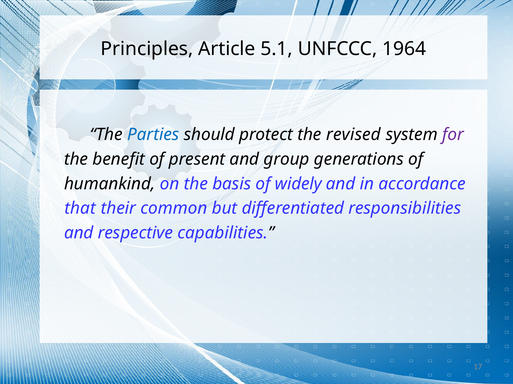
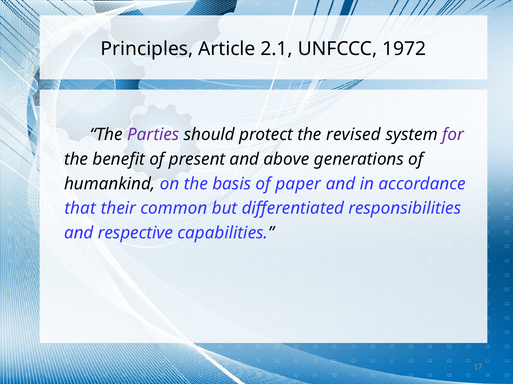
5.1: 5.1 -> 2.1
1964: 1964 -> 1972
Parties colour: blue -> purple
group: group -> above
widely: widely -> paper
